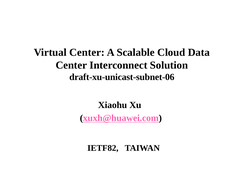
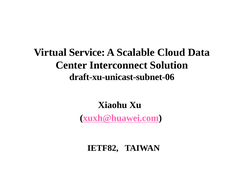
Virtual Center: Center -> Service
